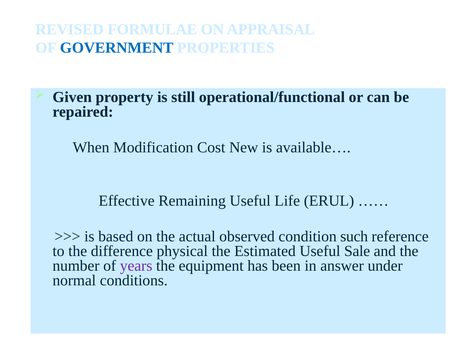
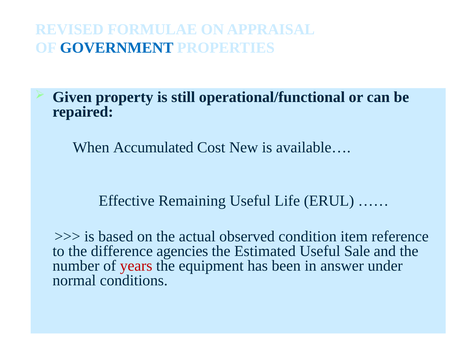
Modification: Modification -> Accumulated
such: such -> item
physical: physical -> agencies
years colour: purple -> red
